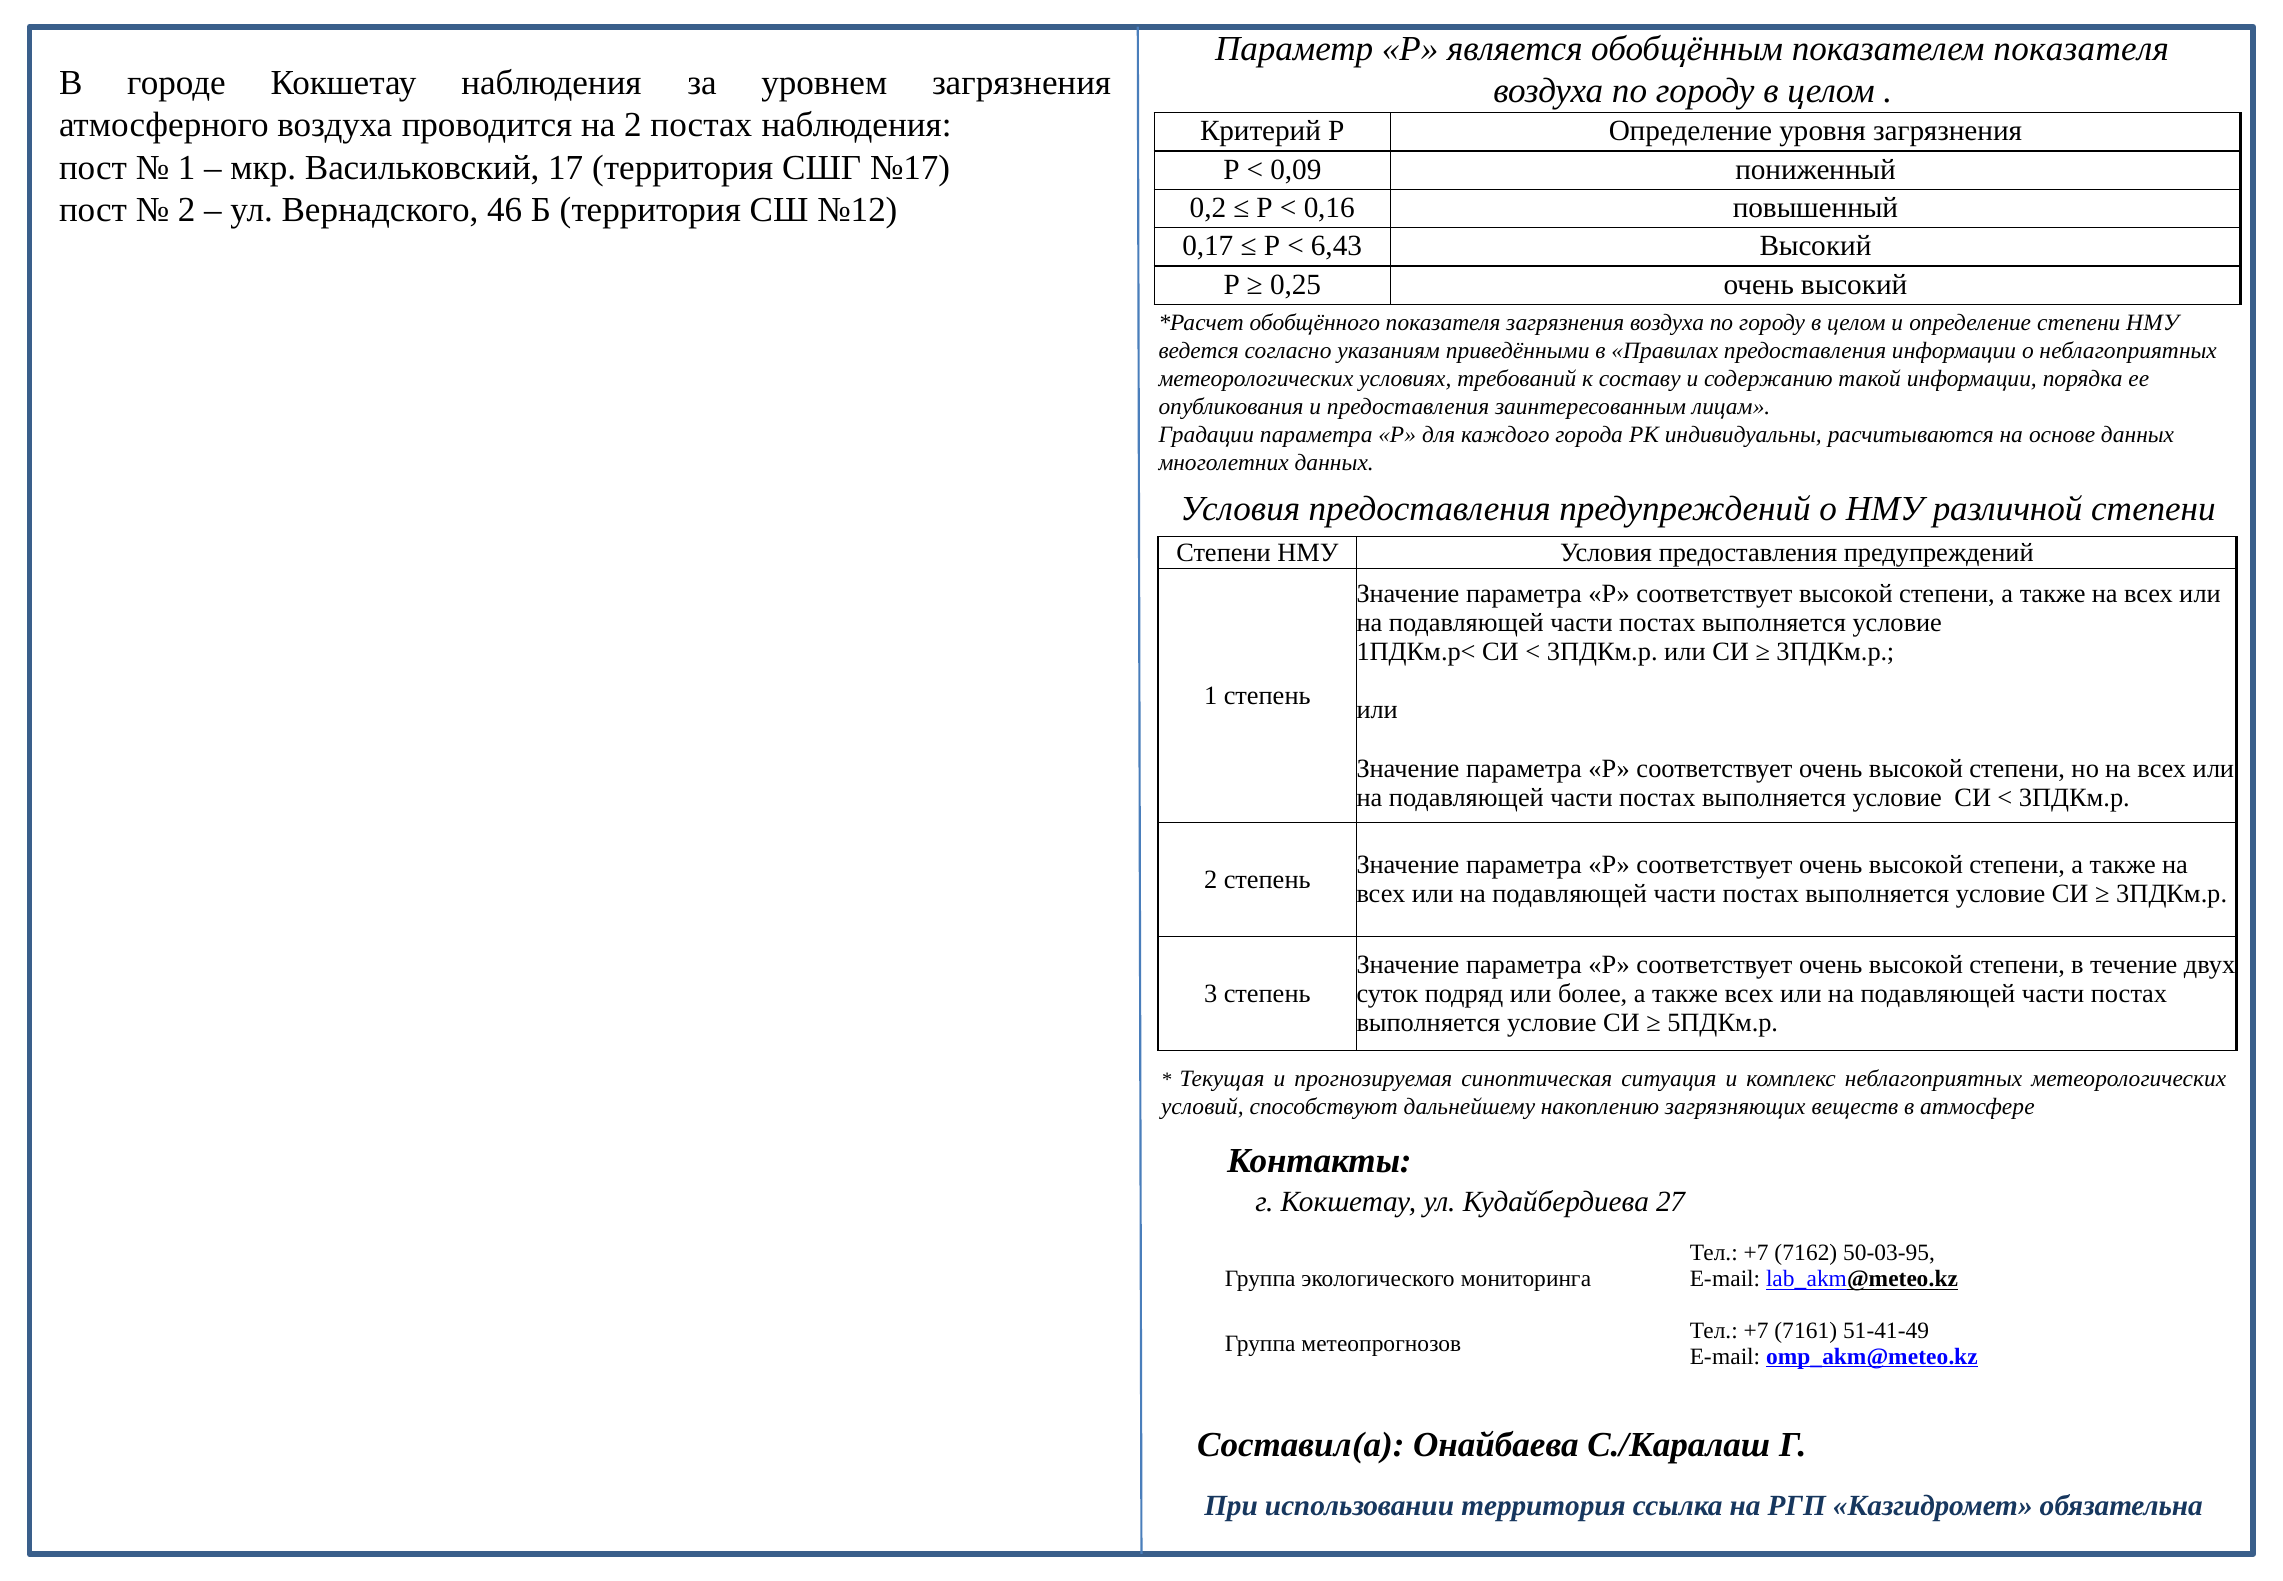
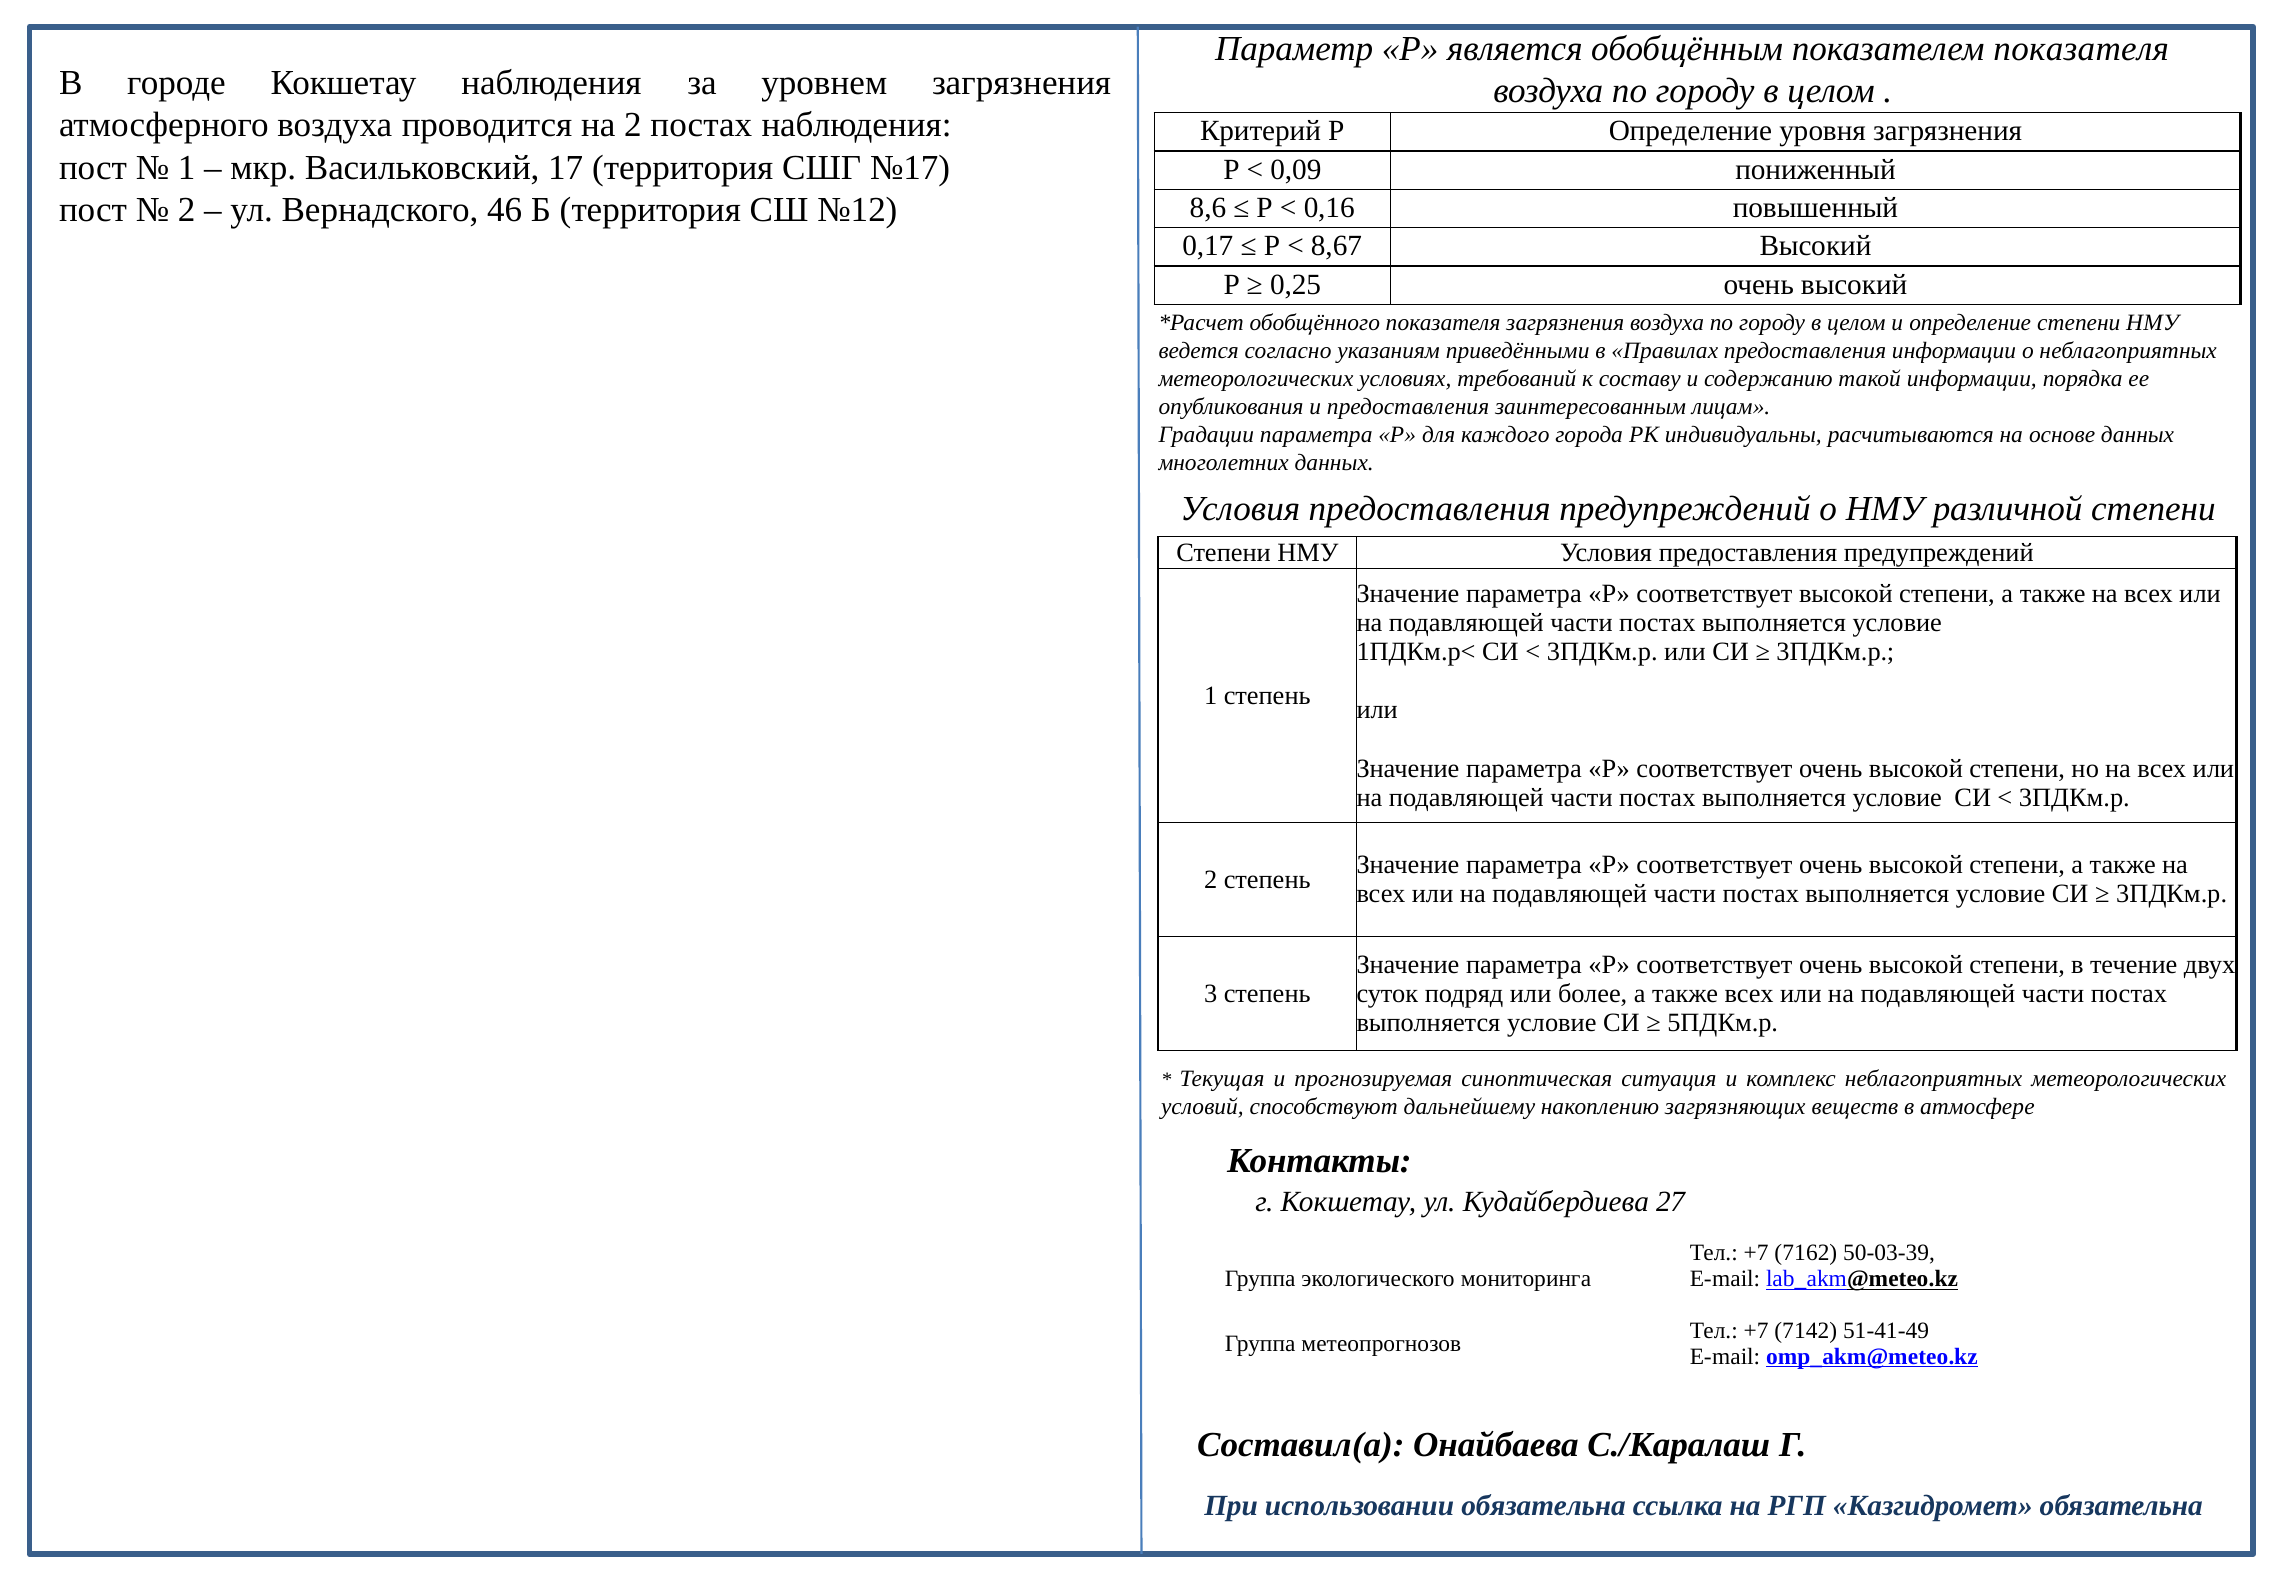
0,2: 0,2 -> 8,6
6,43: 6,43 -> 8,67
50-03-95: 50-03-95 -> 50-03-39
7161: 7161 -> 7142
использовании территория: территория -> обязательна
